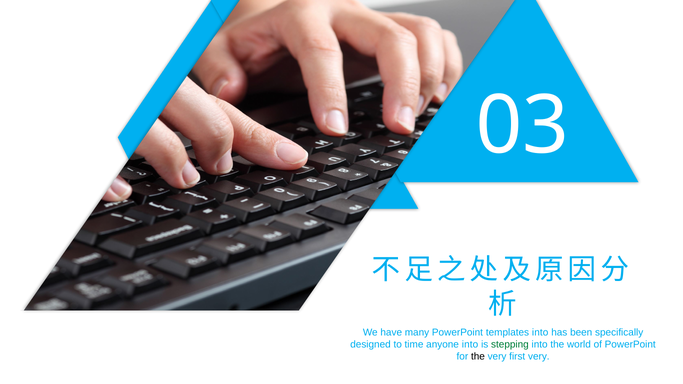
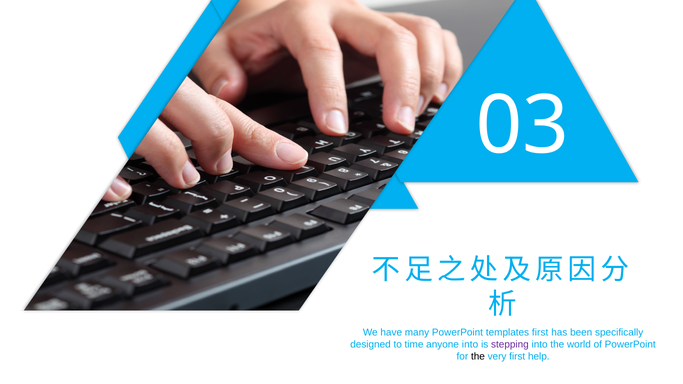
templates into: into -> first
stepping colour: green -> purple
first very: very -> help
